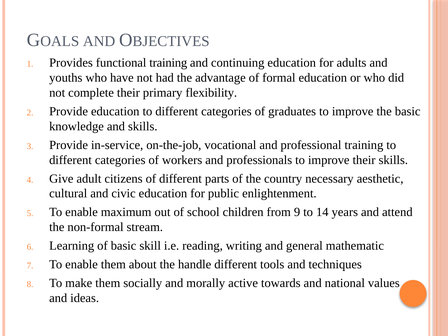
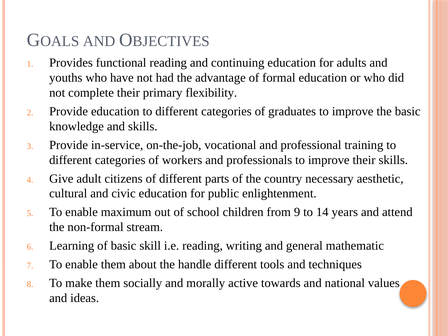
functional training: training -> reading
